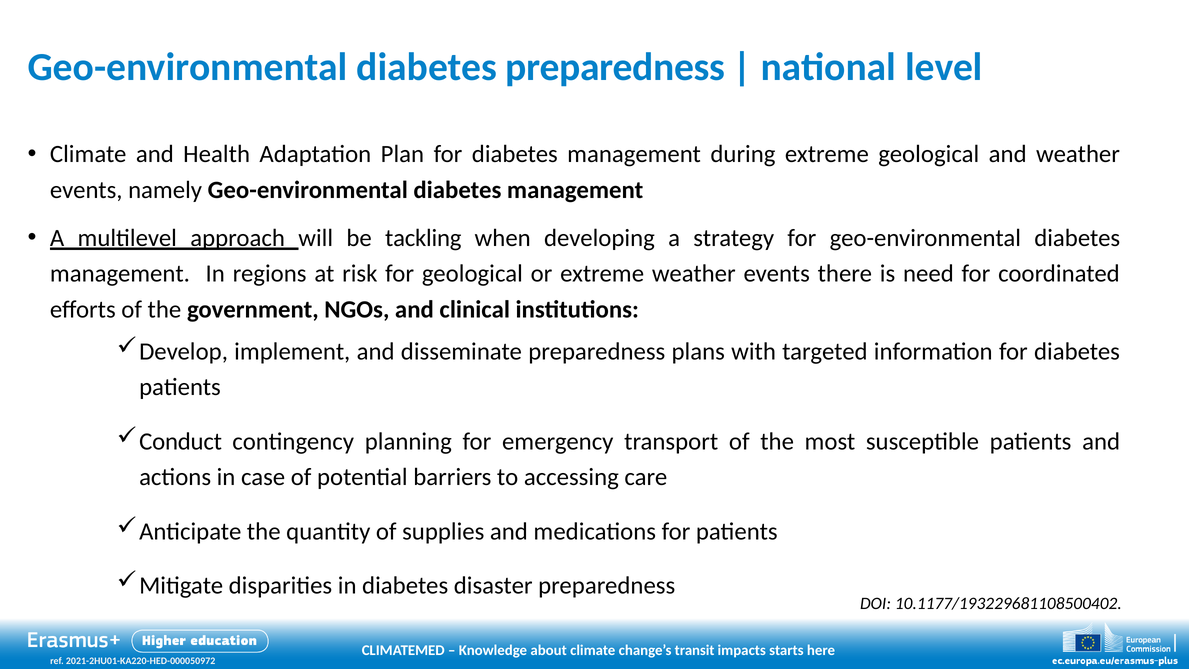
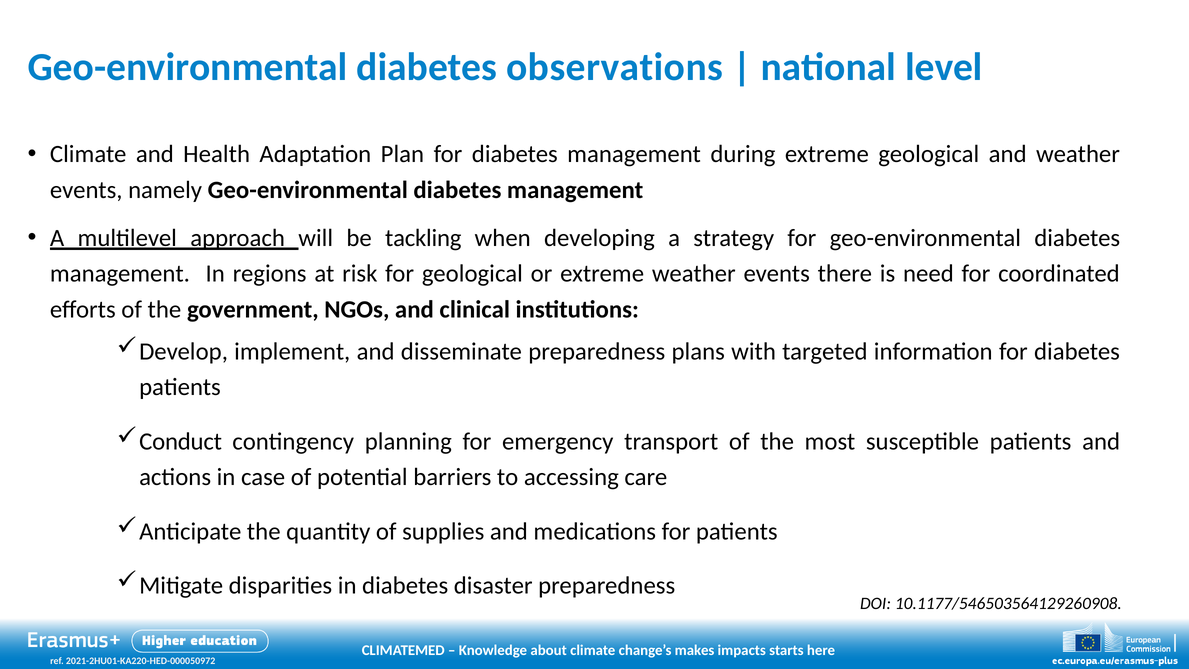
diabetes preparedness: preparedness -> observations
10.1177/193229681108500402: 10.1177/193229681108500402 -> 10.1177/546503564129260908
transit: transit -> makes
